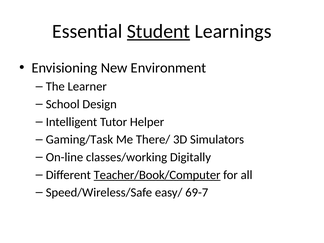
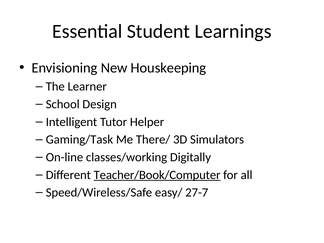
Student underline: present -> none
Environment: Environment -> Houskeeping
69-7: 69-7 -> 27-7
